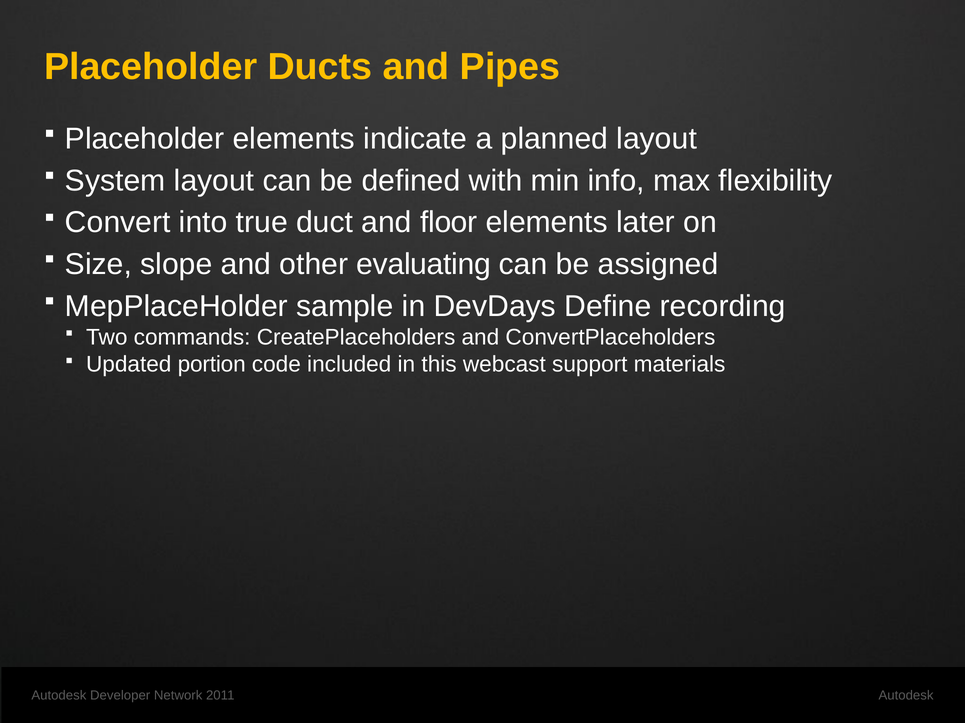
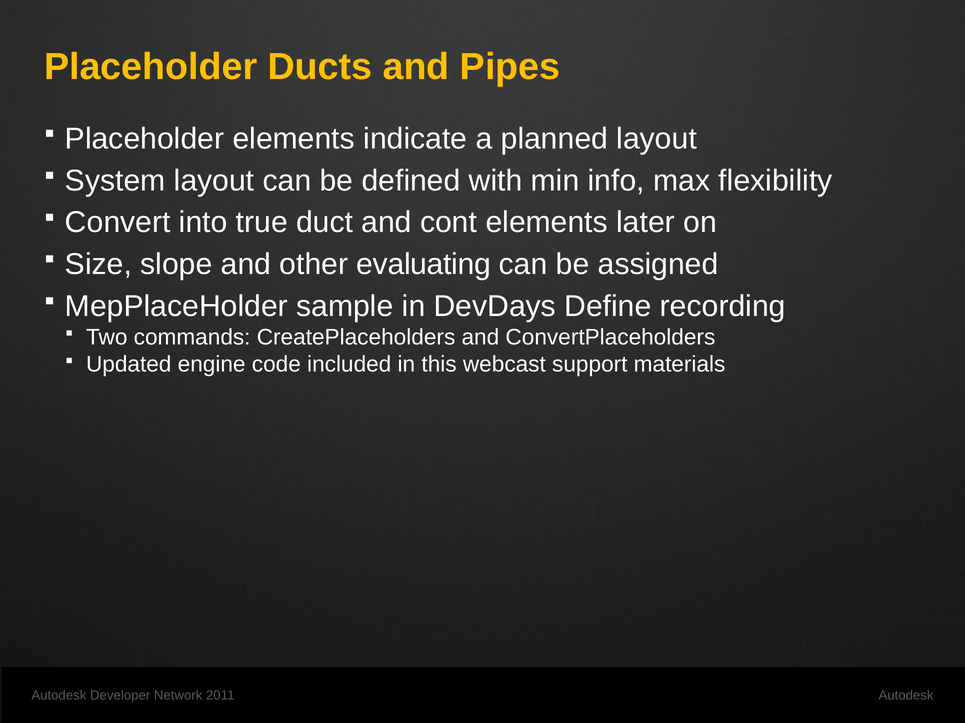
floor: floor -> cont
portion: portion -> engine
